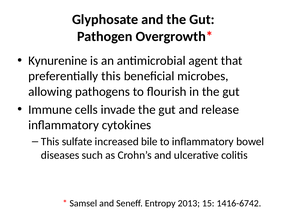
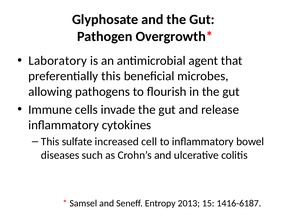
Kynurenine: Kynurenine -> Laboratory
bile: bile -> cell
1416-6742: 1416-6742 -> 1416-6187
